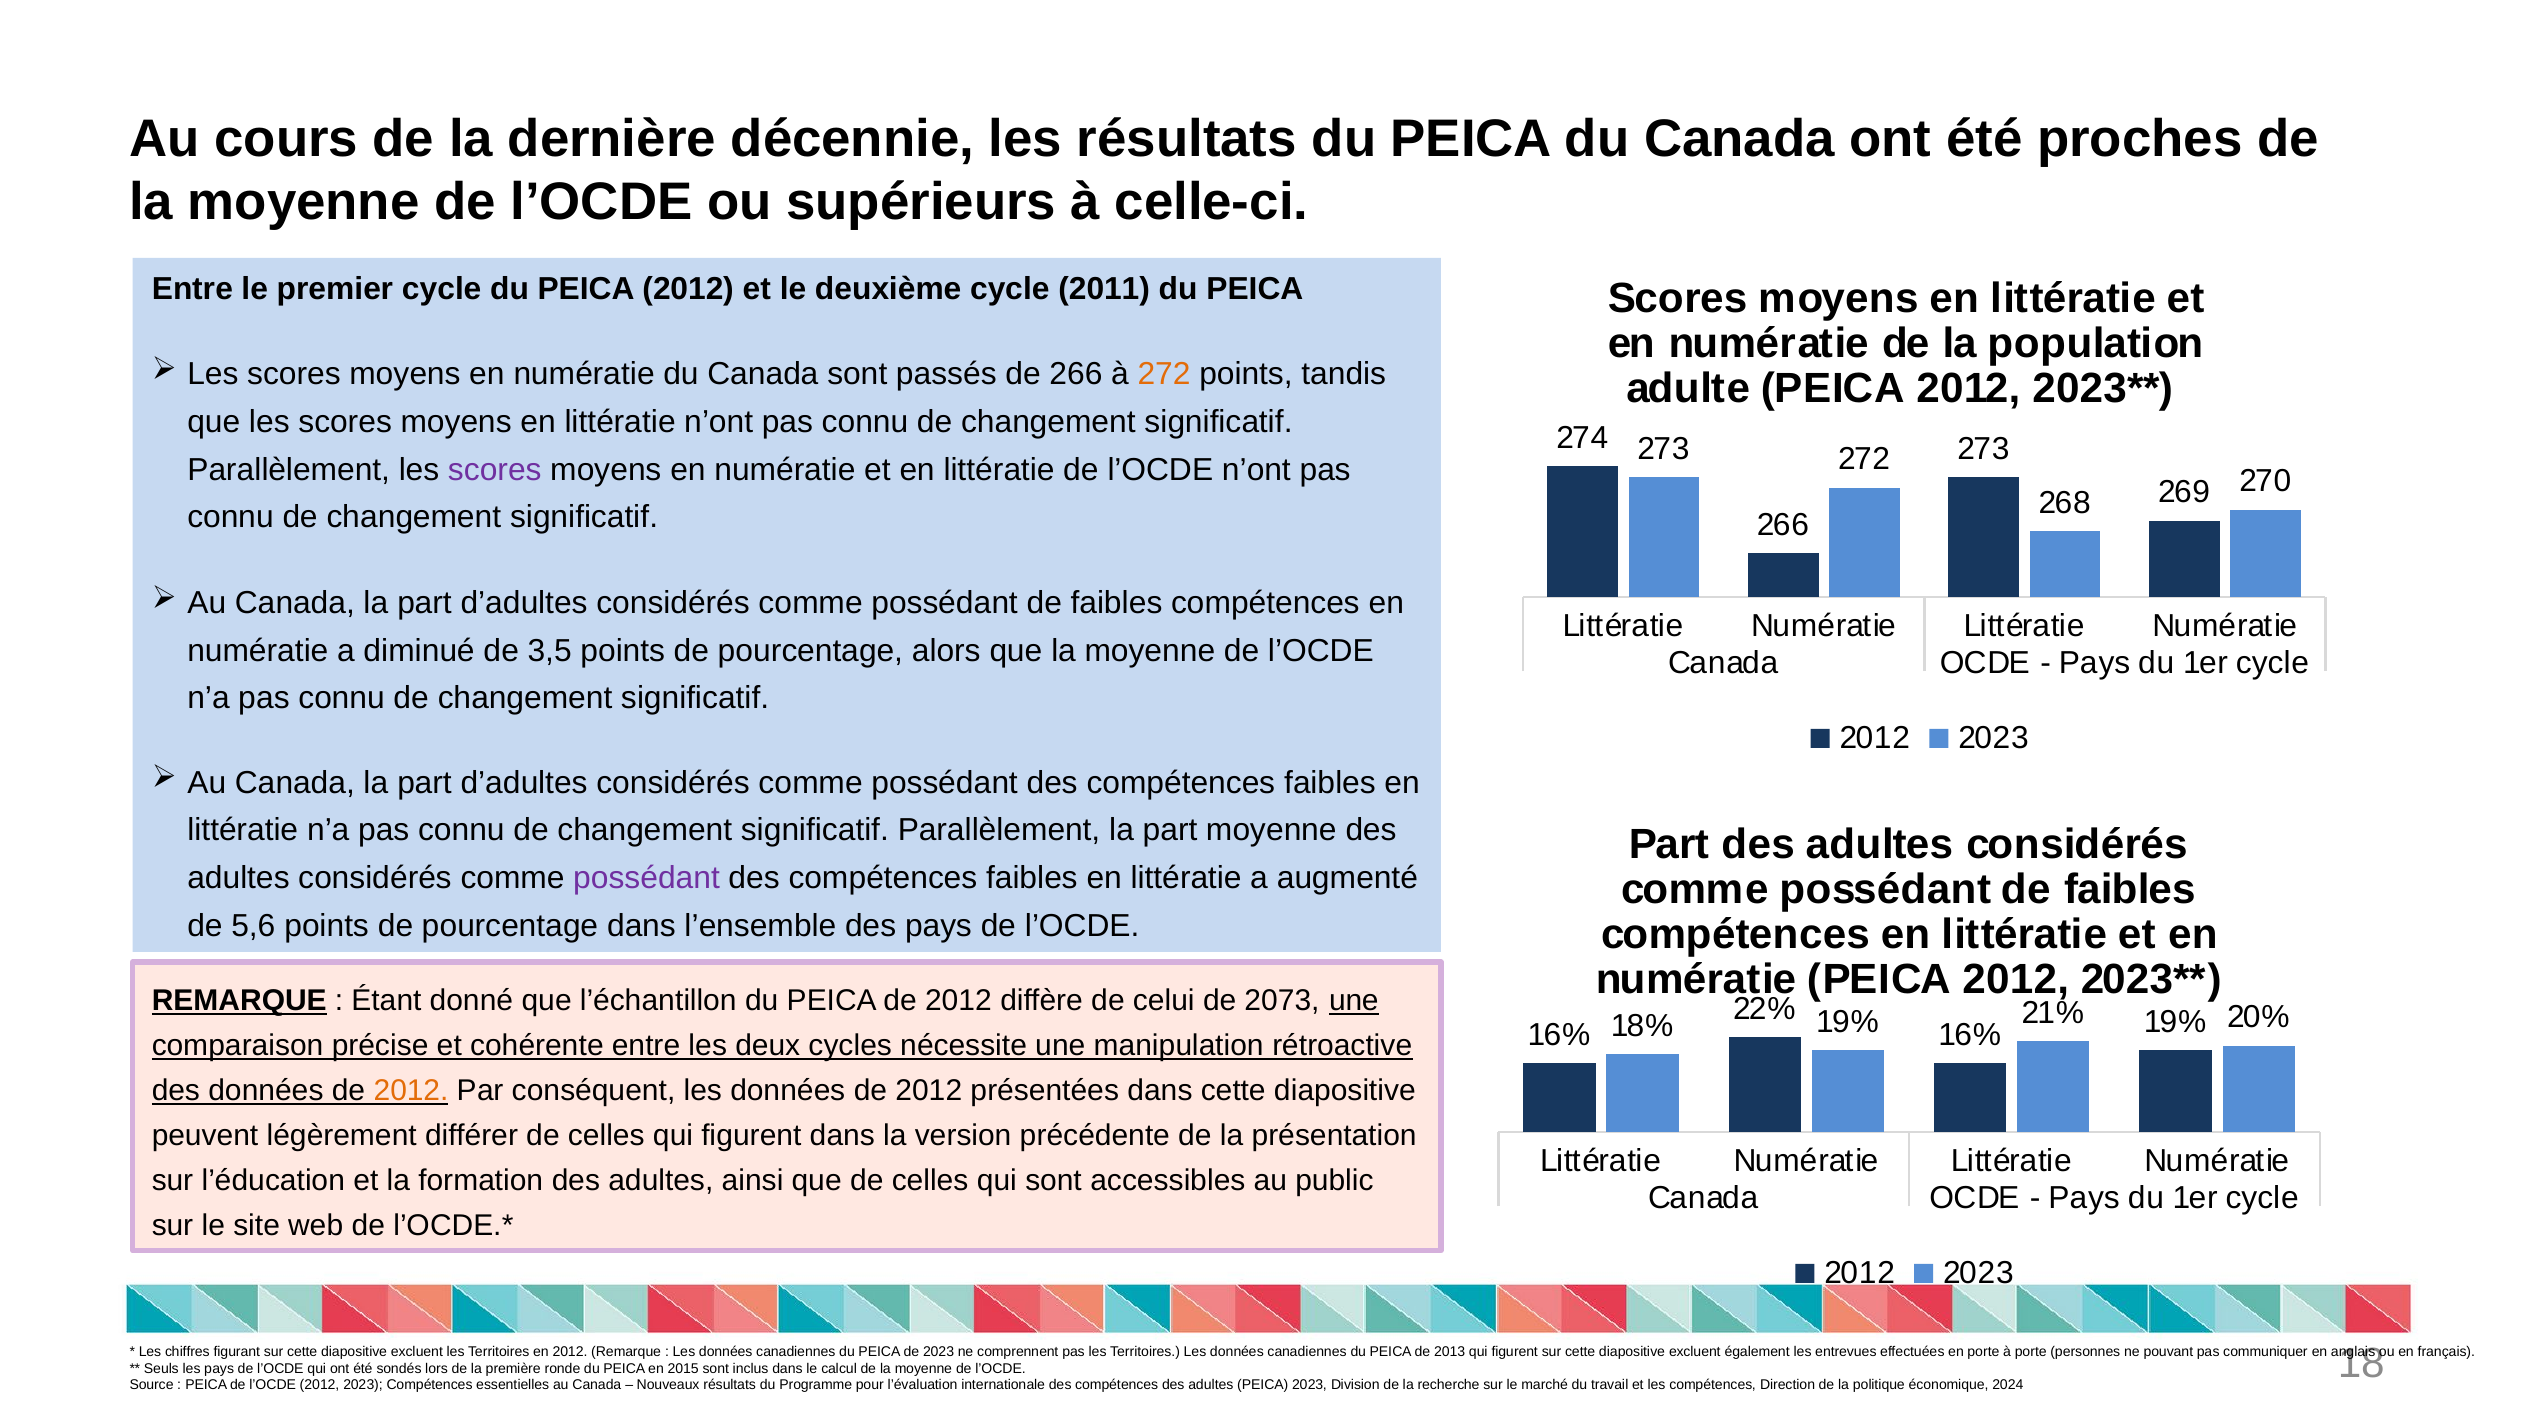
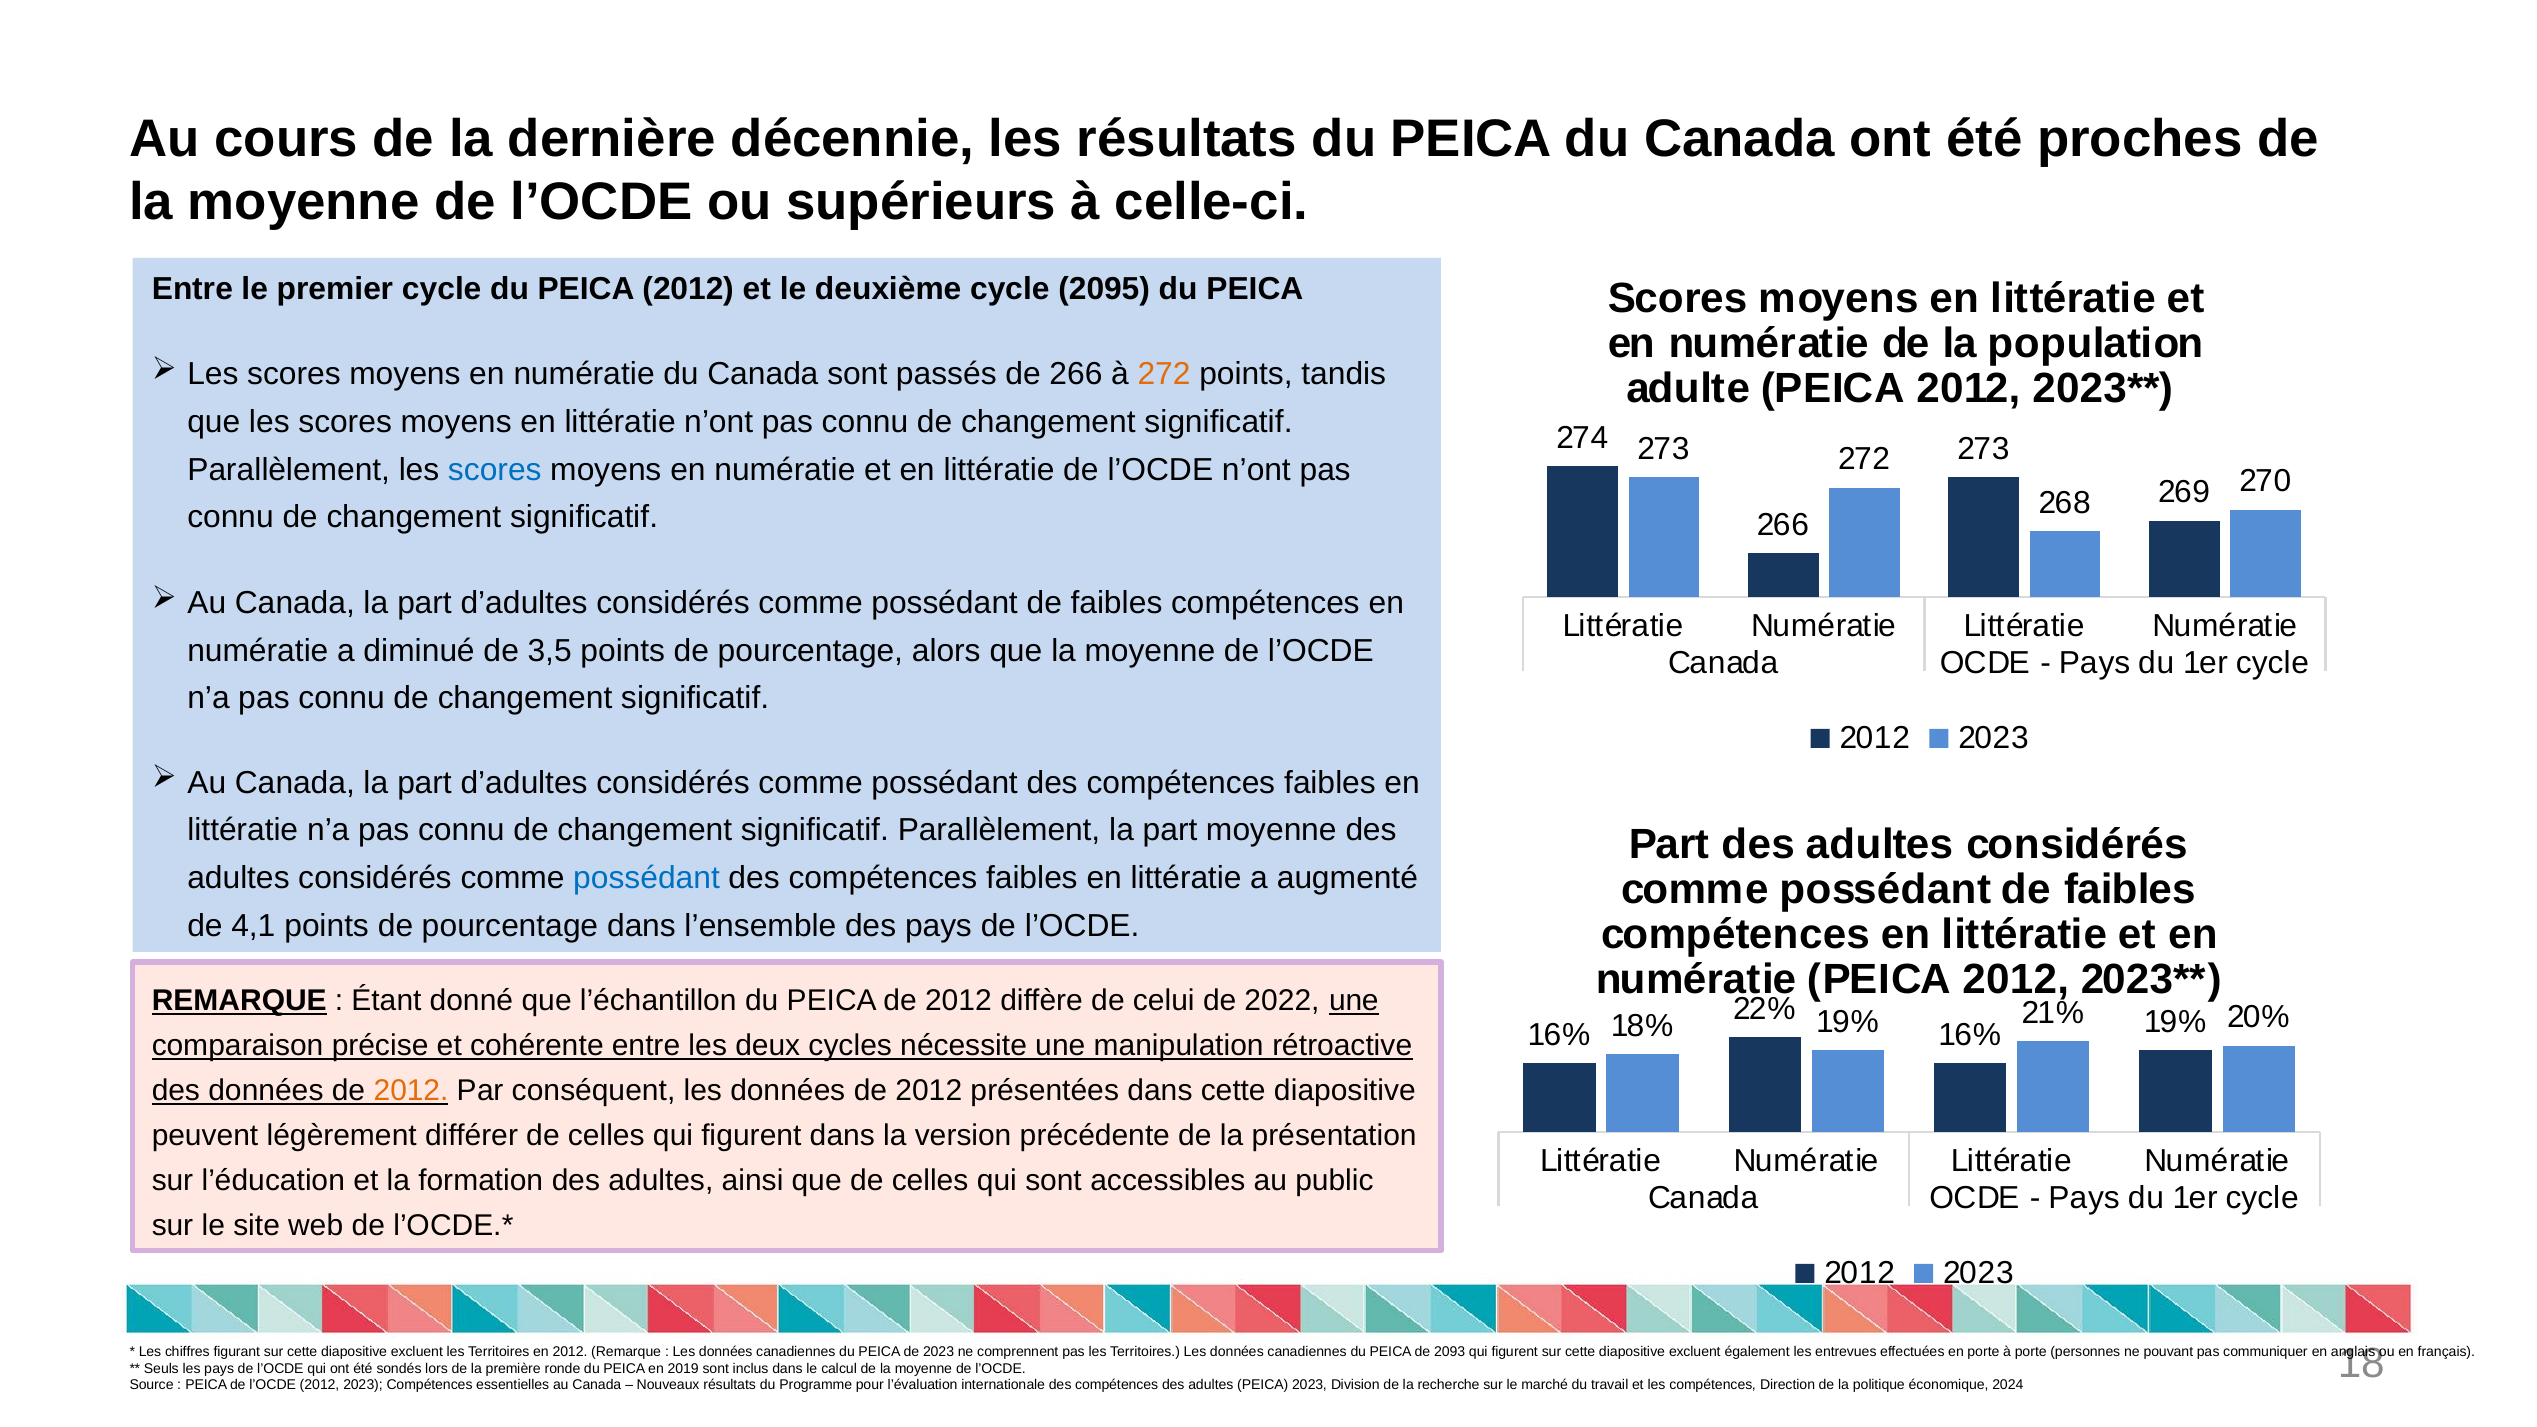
2011: 2011 -> 2095
scores at (495, 470) colour: purple -> blue
possédant at (647, 878) colour: purple -> blue
5,6: 5,6 -> 4,1
2073: 2073 -> 2022
2013: 2013 -> 2093
2015: 2015 -> 2019
